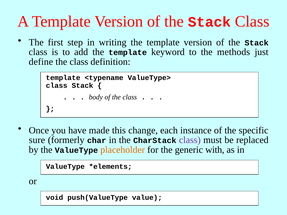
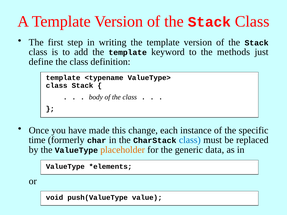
sure: sure -> time
class at (190, 140) colour: purple -> blue
with: with -> data
